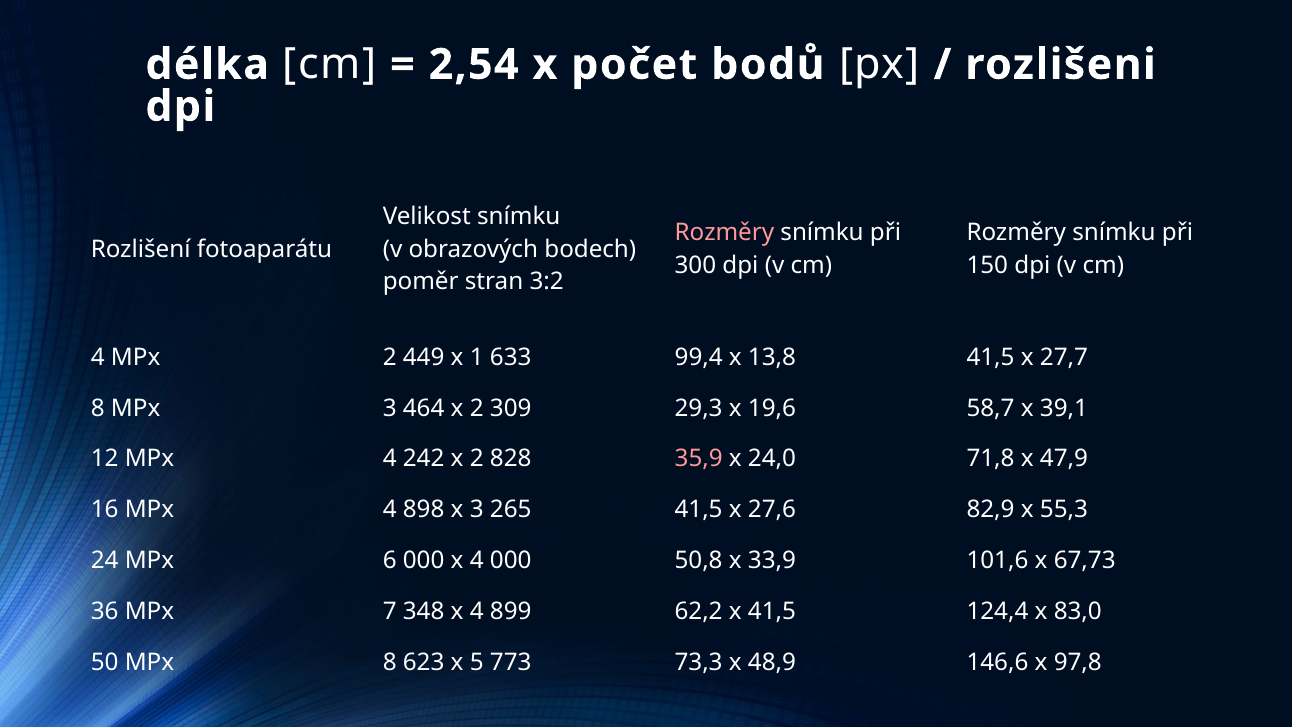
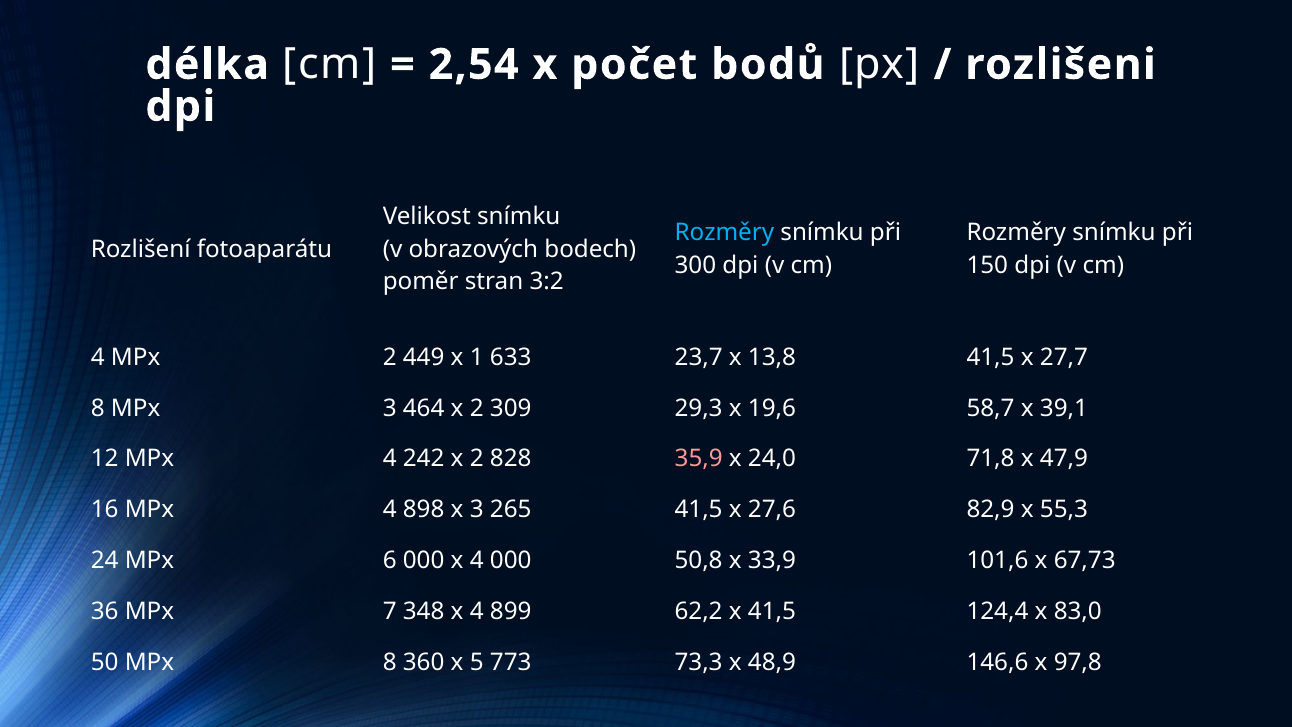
Rozměry at (724, 233) colour: pink -> light blue
99,4: 99,4 -> 23,7
623: 623 -> 360
